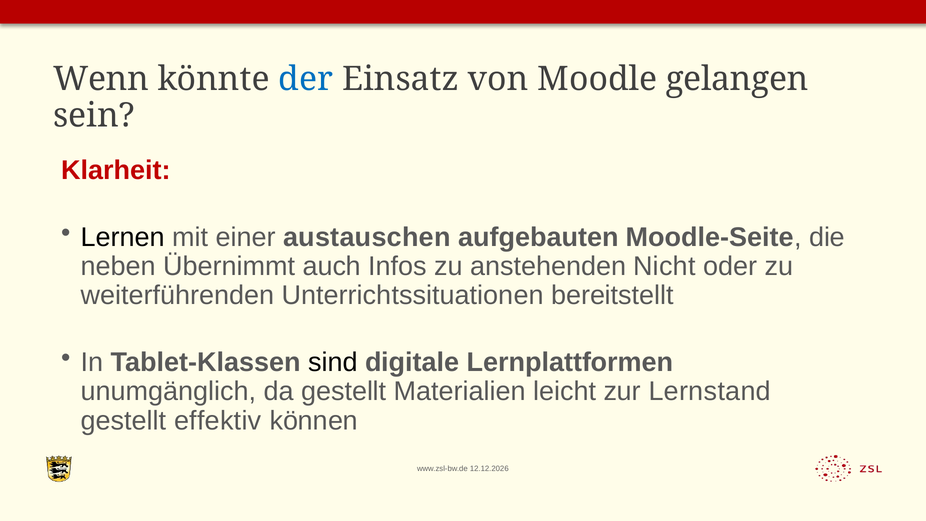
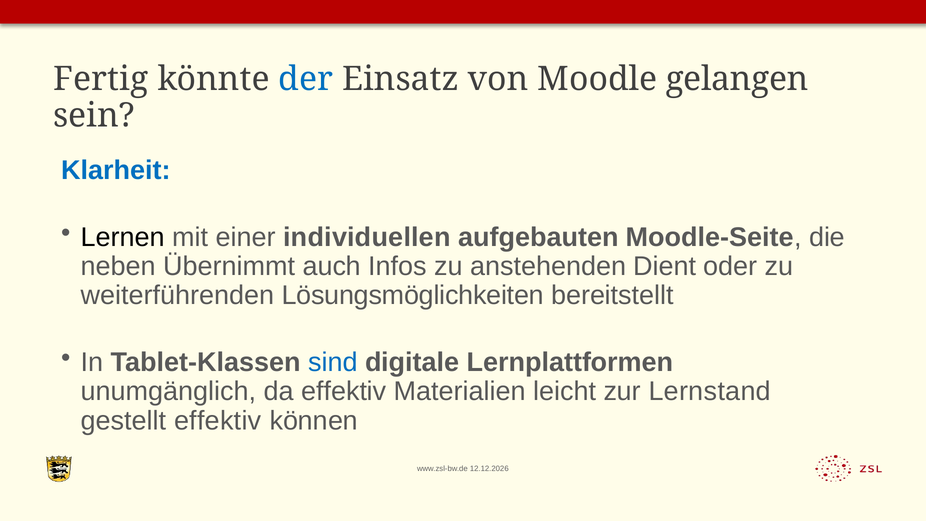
Wenn: Wenn -> Fertig
Klarheit colour: red -> blue
austauschen: austauschen -> individuellen
Nicht: Nicht -> Dient
Unterrichtssituationen: Unterrichtssituationen -> Lösungsmöglichkeiten
sind colour: black -> blue
da gestellt: gestellt -> effektiv
